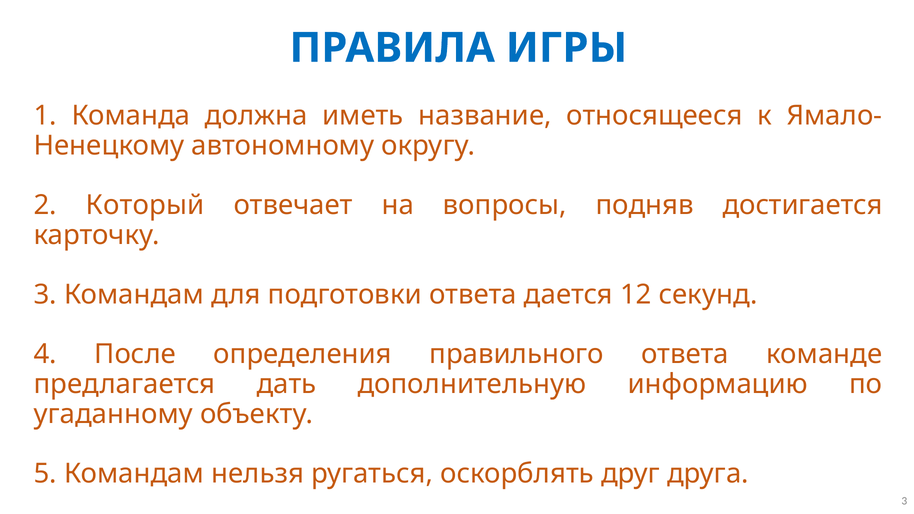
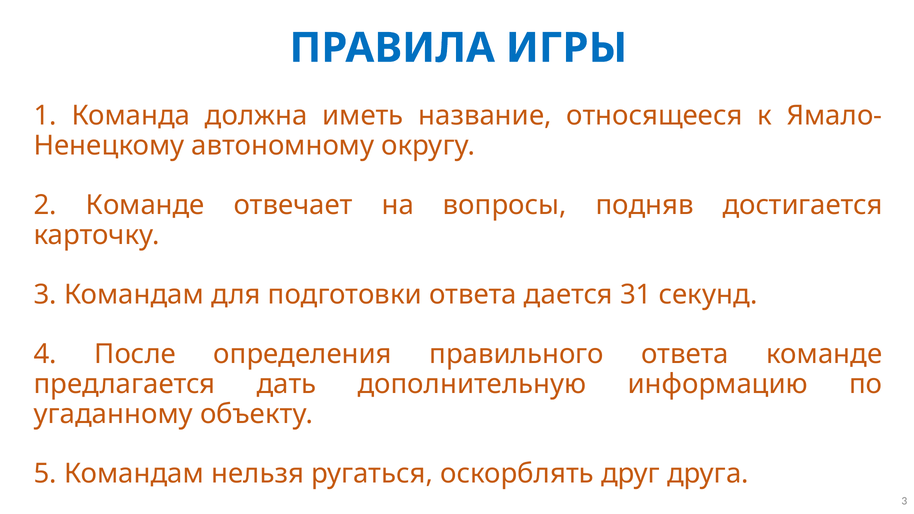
2 Который: Который -> Команде
12: 12 -> 31
